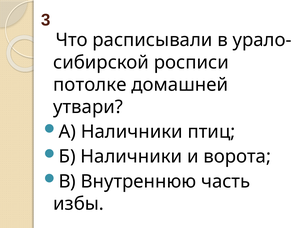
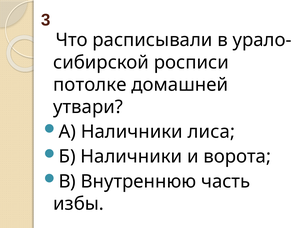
птиц: птиц -> лиса
